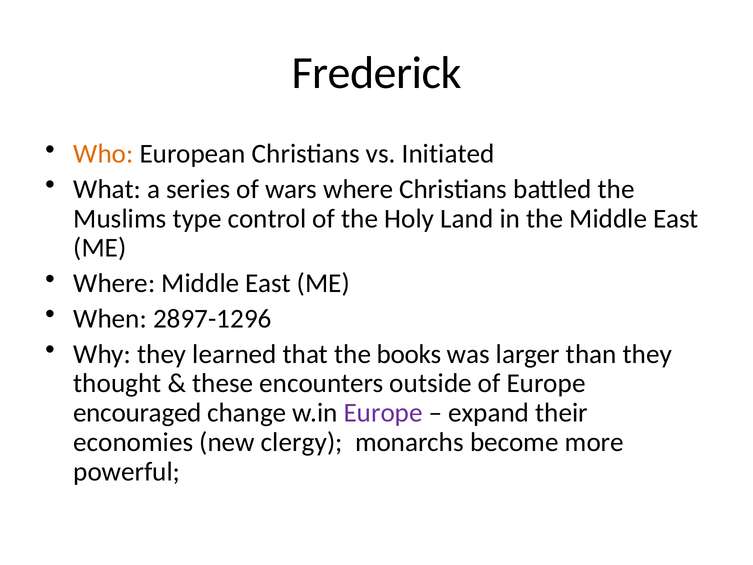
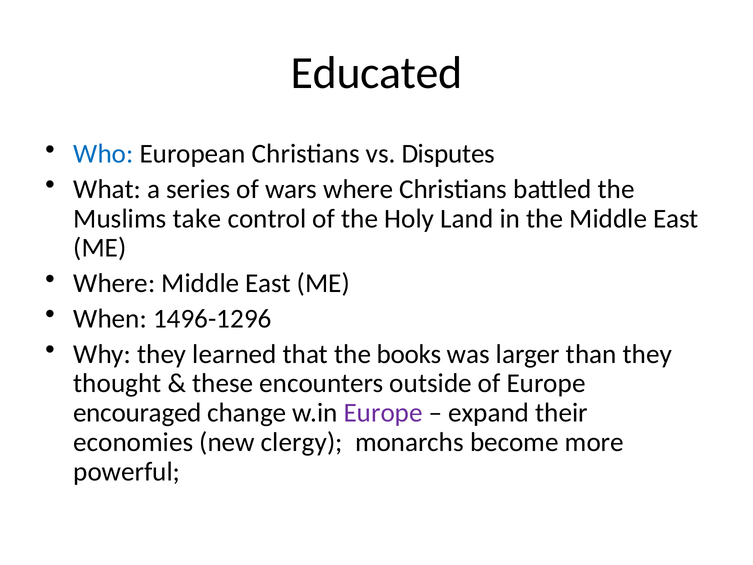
Frederick: Frederick -> Educated
Who colour: orange -> blue
Initiated: Initiated -> Disputes
type: type -> take
2897-1296: 2897-1296 -> 1496-1296
